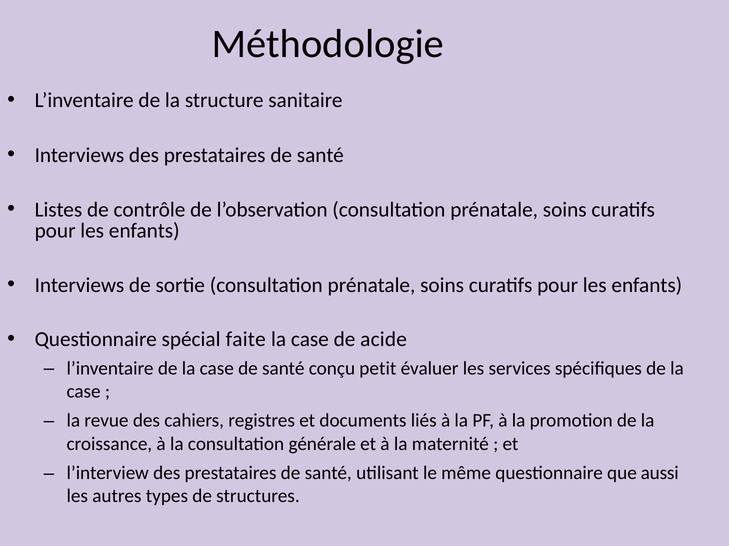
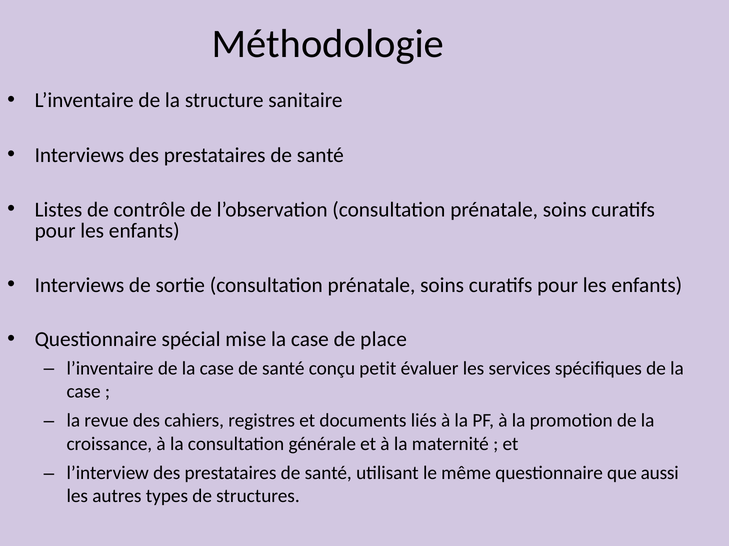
faite: faite -> mise
acide: acide -> place
